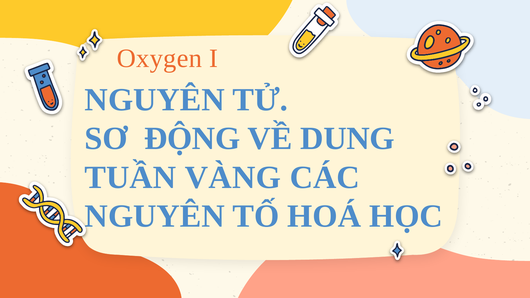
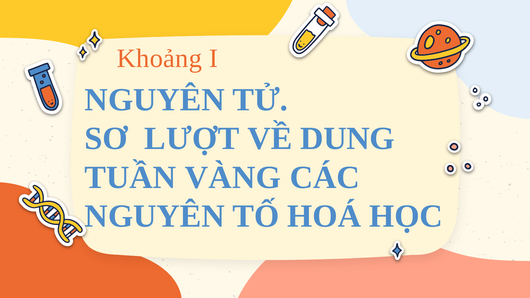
Oxygen: Oxygen -> Khoảng
ĐỘNG: ĐỘNG -> LƯỢT
